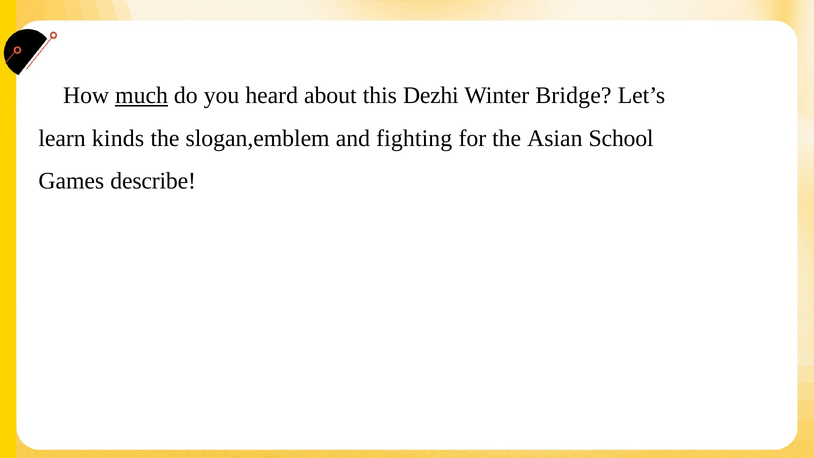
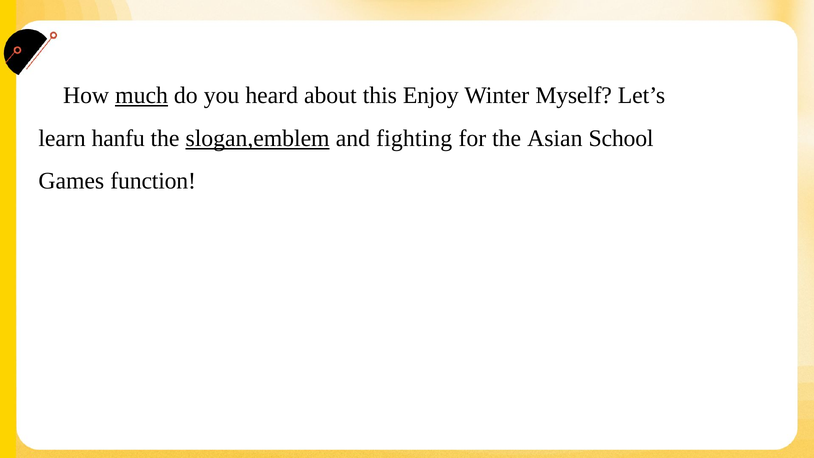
Dezhi: Dezhi -> Enjoy
Bridge: Bridge -> Myself
kinds: kinds -> hanfu
slogan,emblem underline: none -> present
describe: describe -> function
